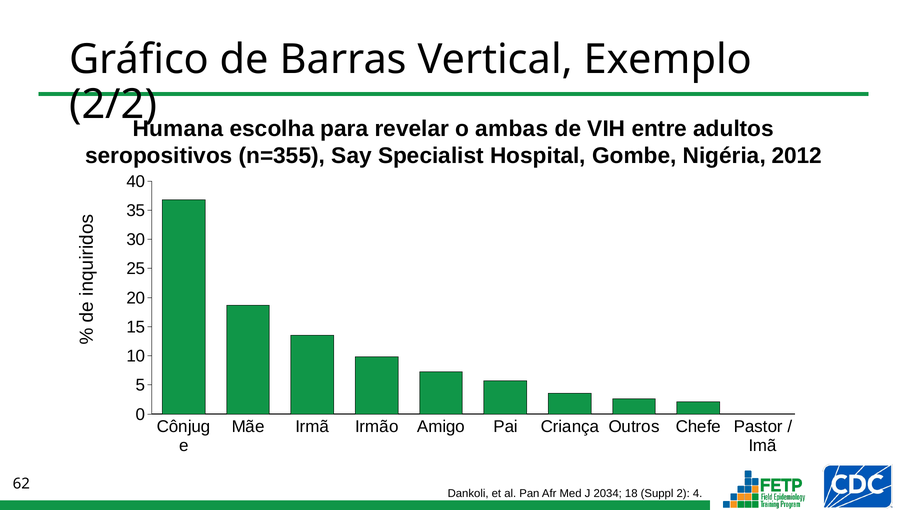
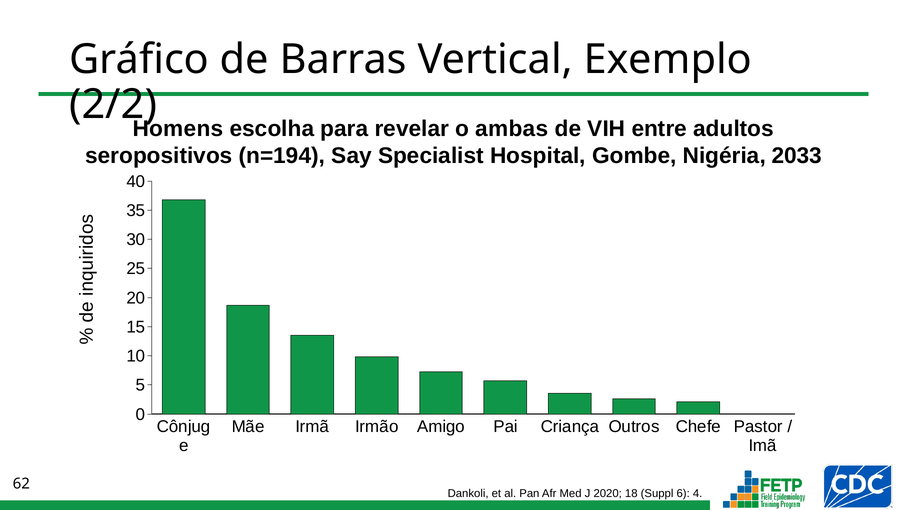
Humana: Humana -> Homens
n=355: n=355 -> n=194
2012: 2012 -> 2033
2034: 2034 -> 2020
2: 2 -> 6
